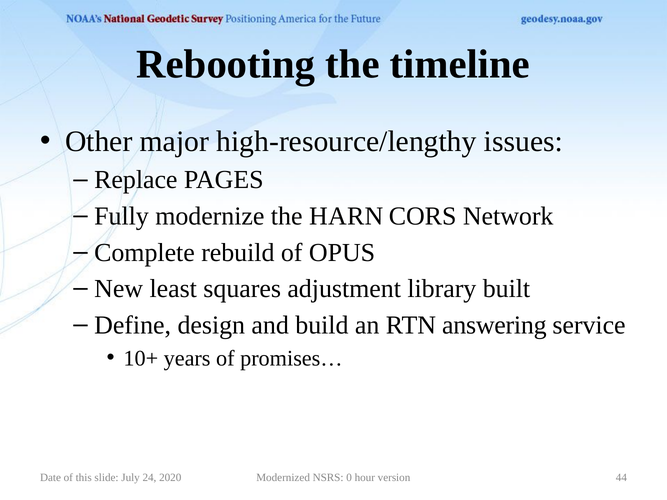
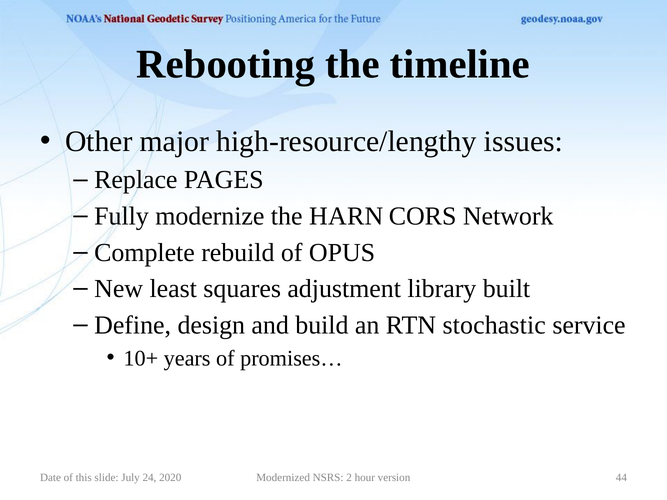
answering: answering -> stochastic
0: 0 -> 2
